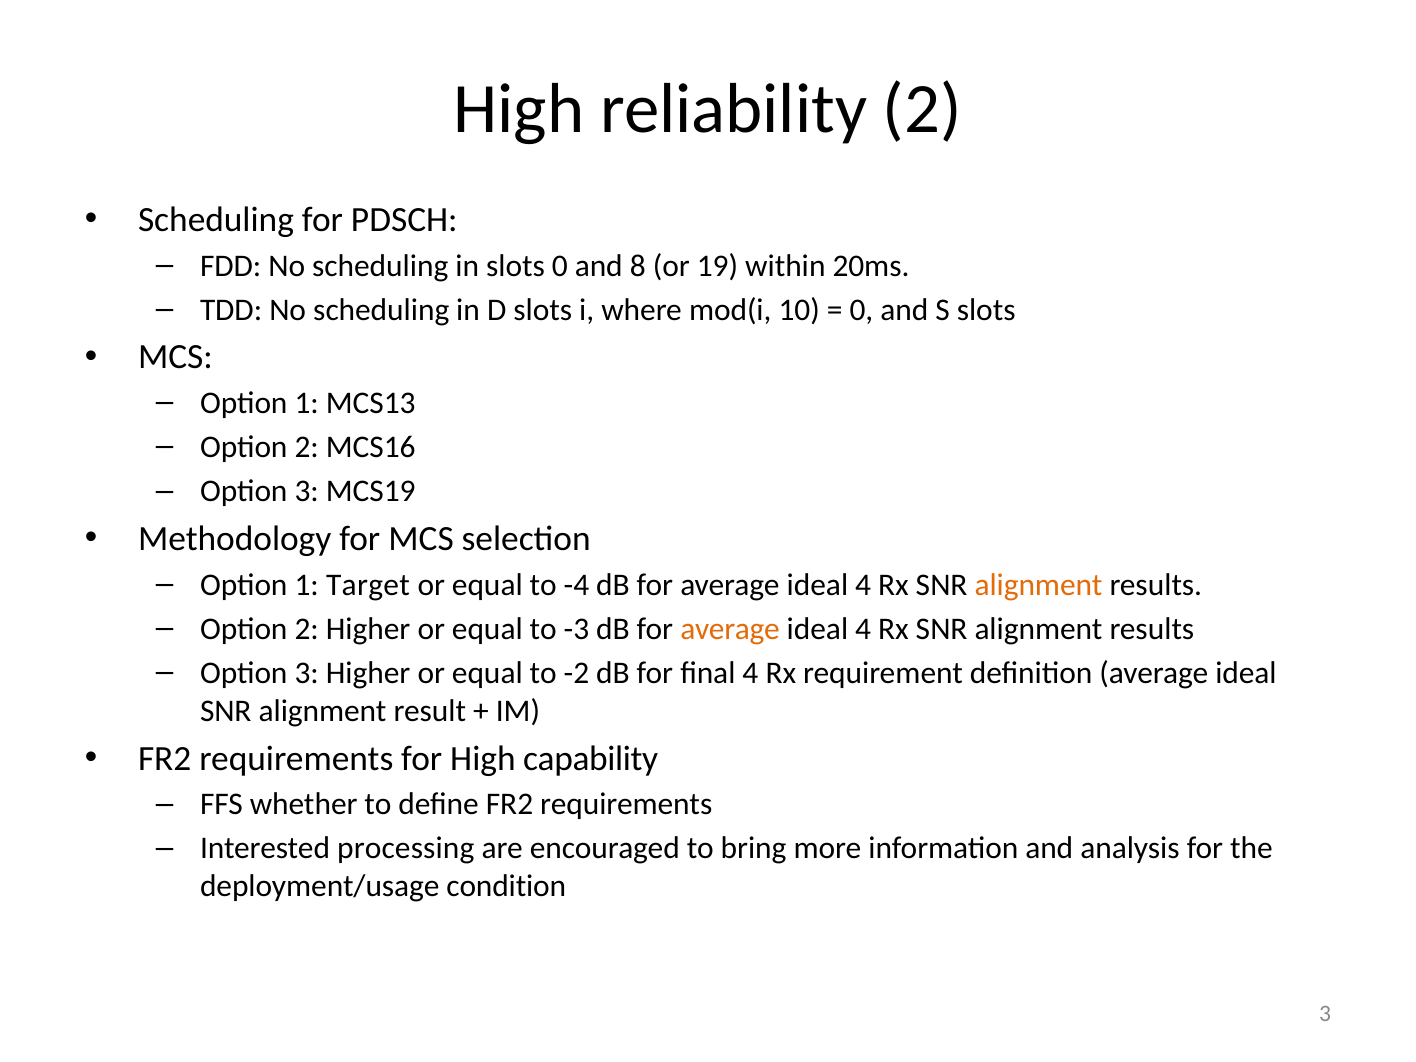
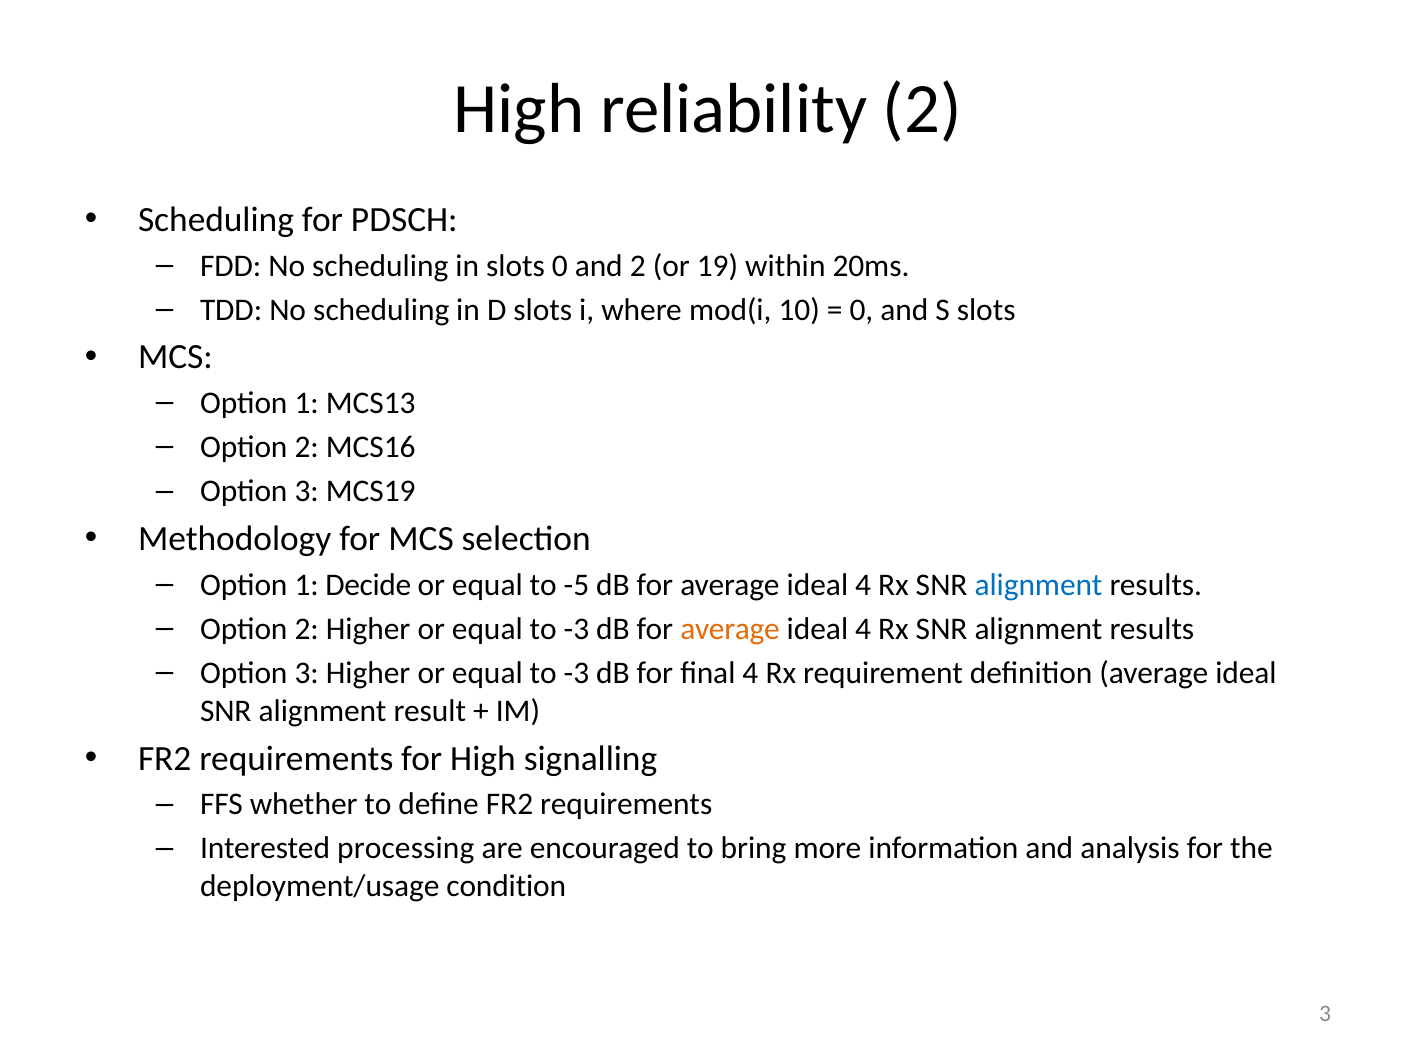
and 8: 8 -> 2
Target: Target -> Decide
-4: -4 -> -5
alignment at (1039, 585) colour: orange -> blue
-2 at (576, 673): -2 -> -3
capability: capability -> signalling
